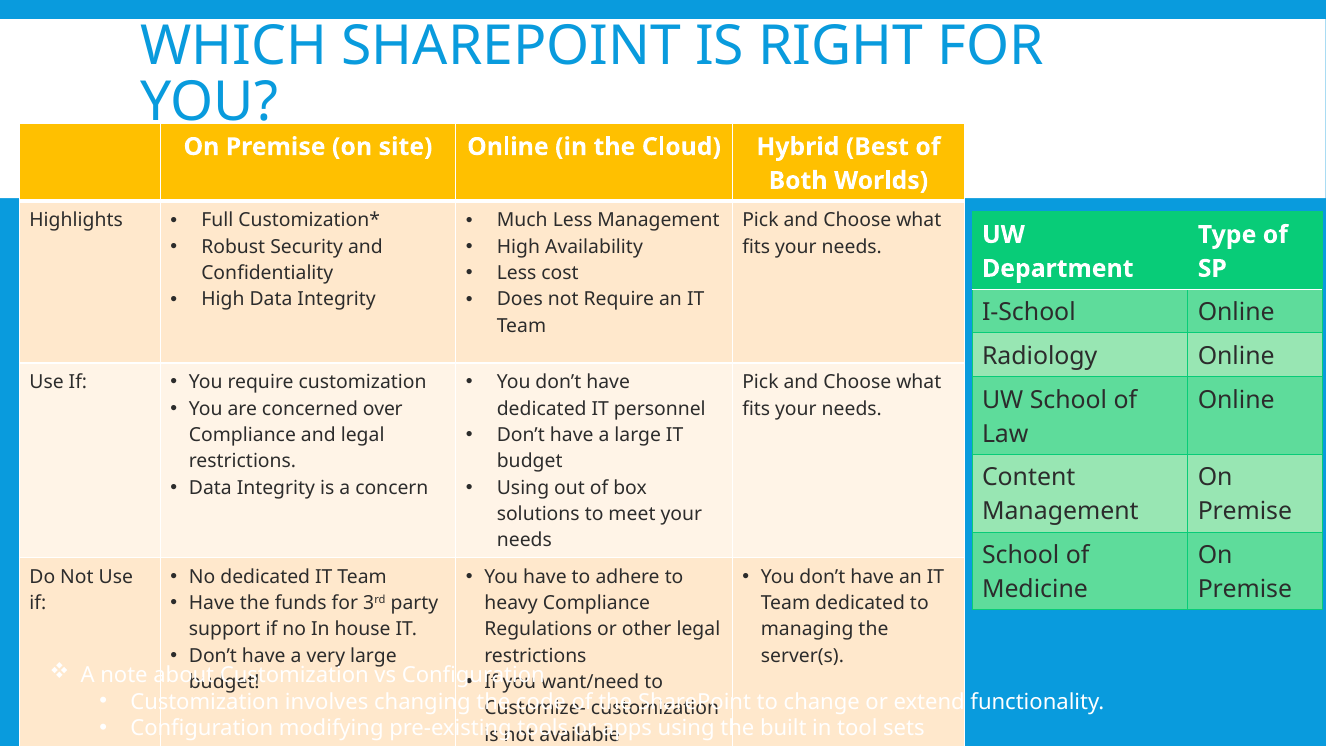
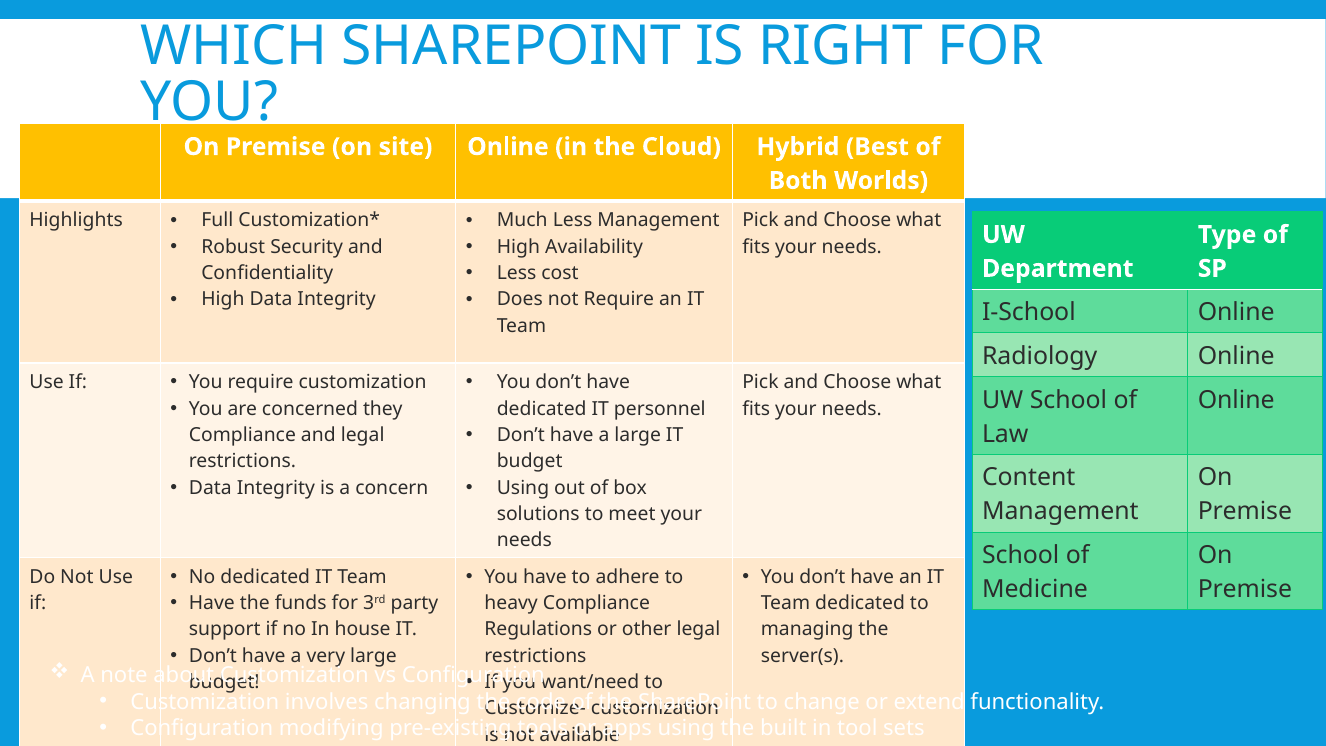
over: over -> they
